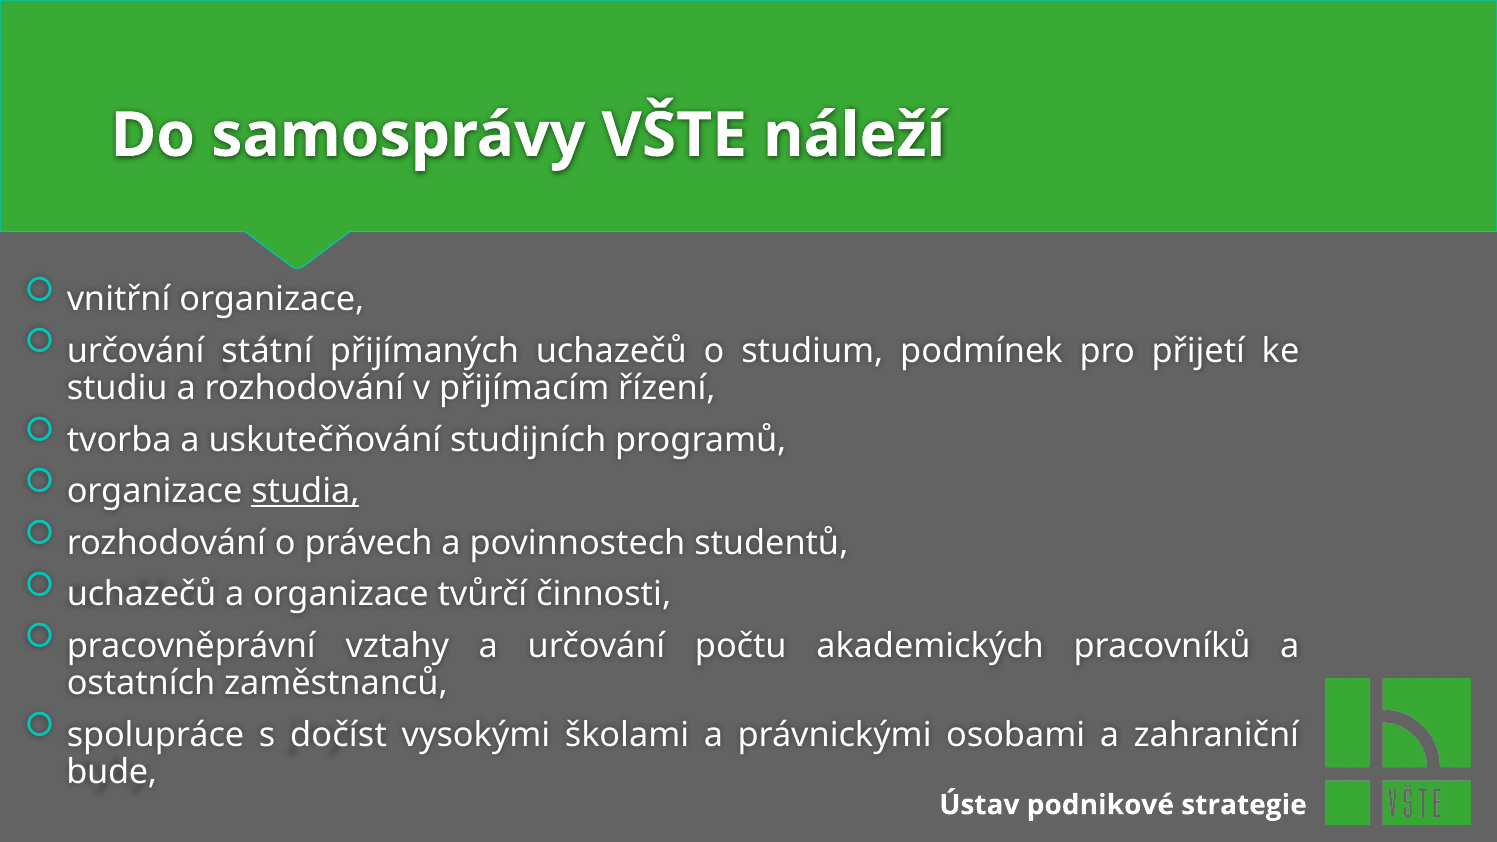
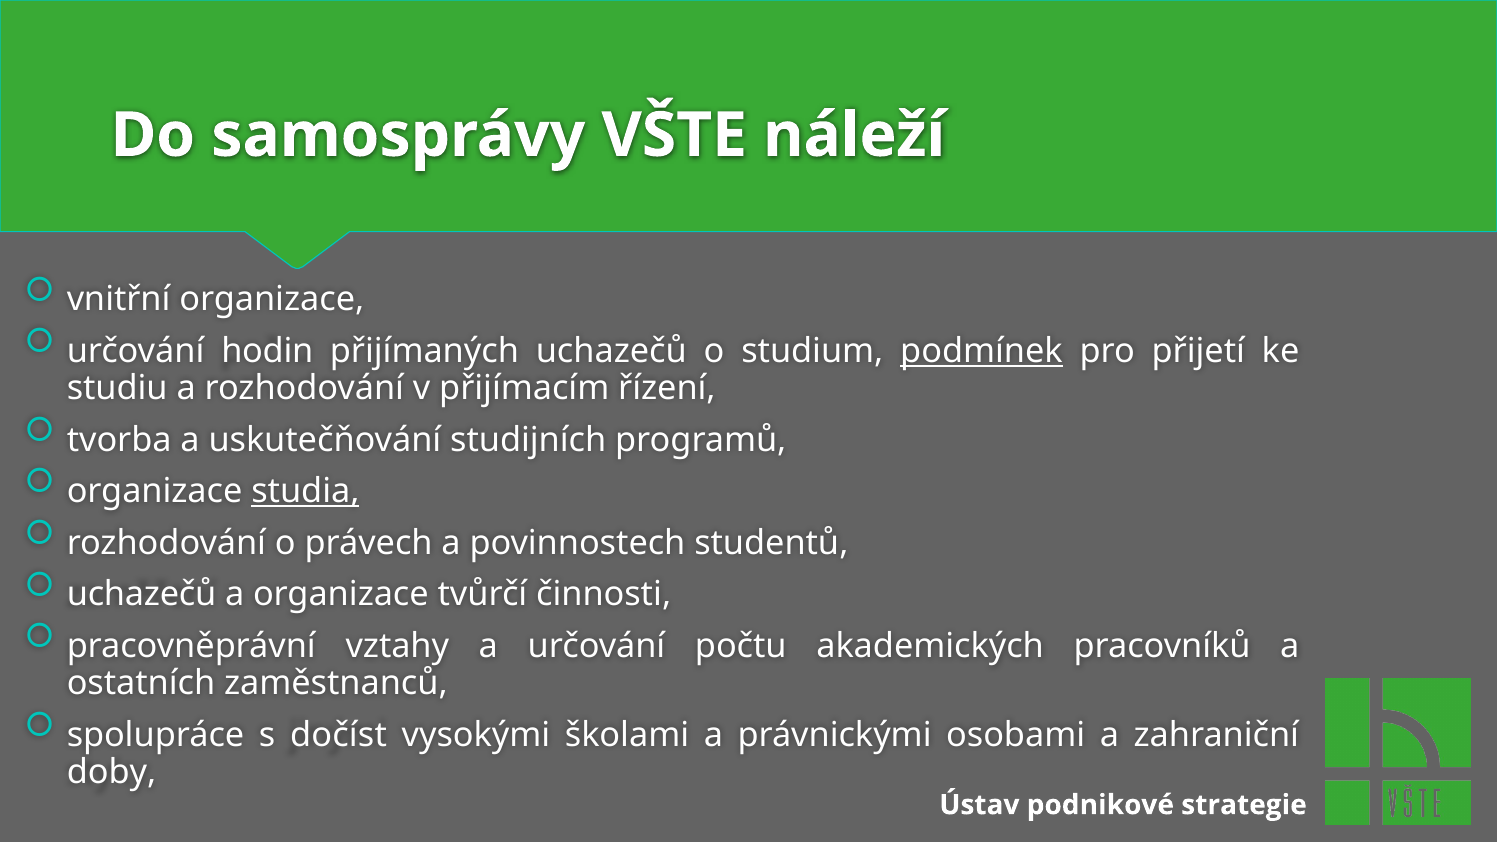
státní: státní -> hodin
podmínek underline: none -> present
bude: bude -> doby
